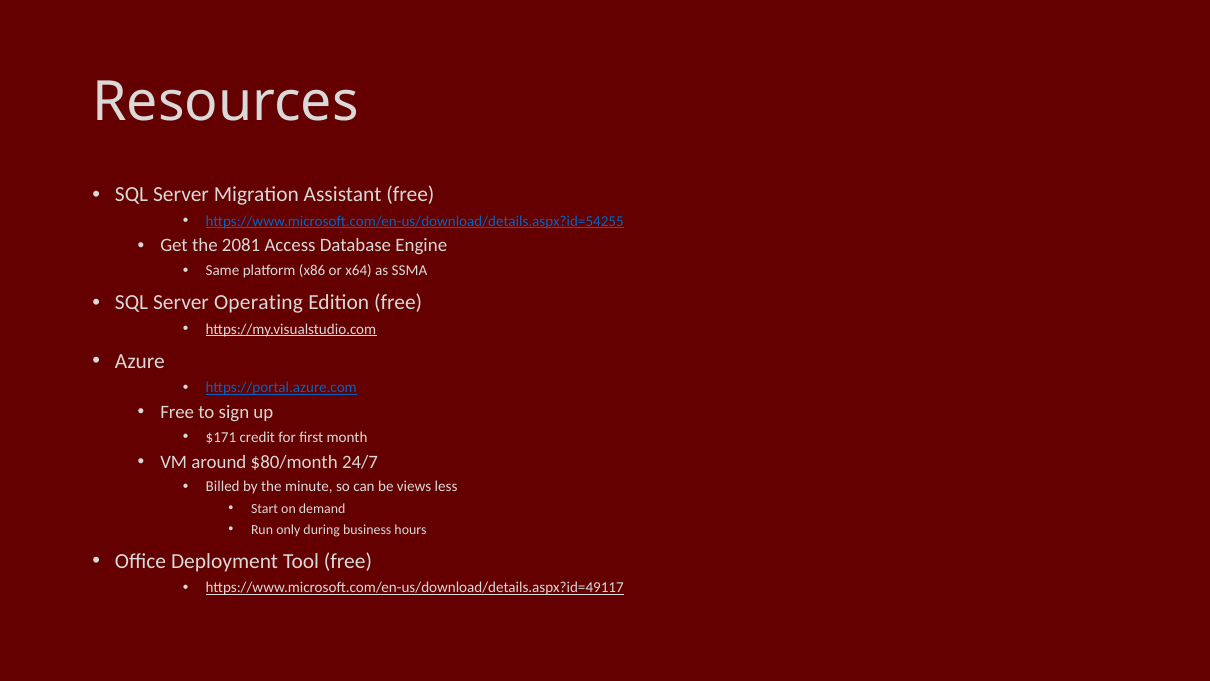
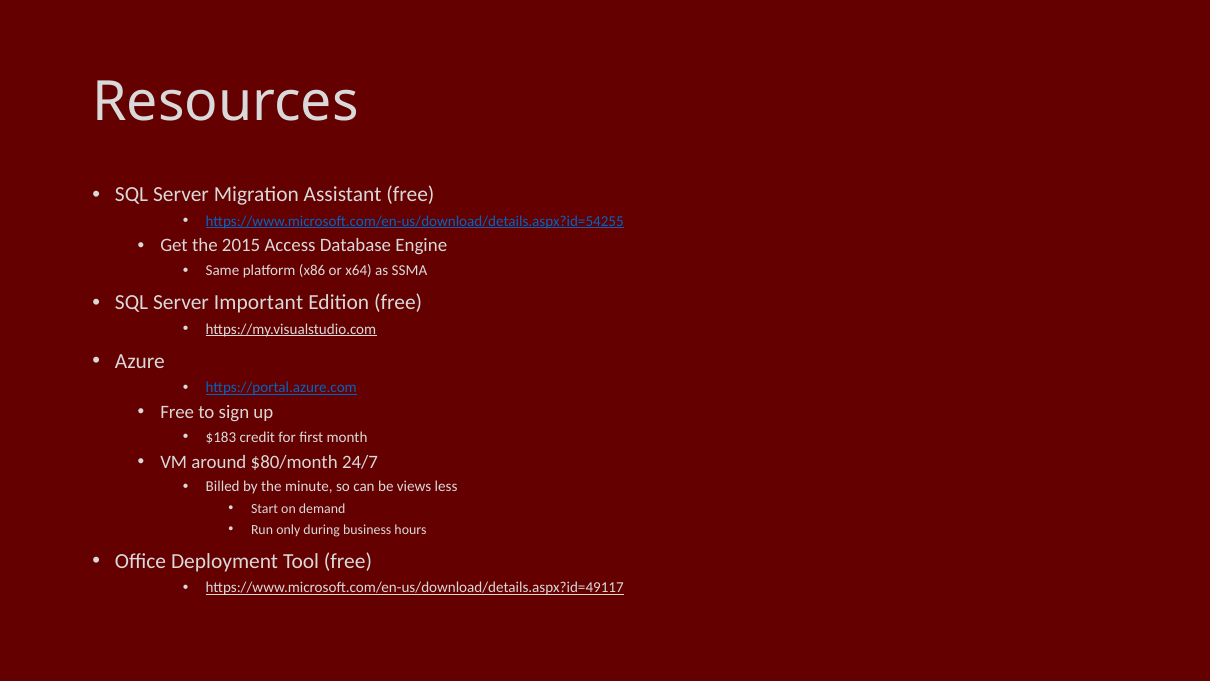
2081: 2081 -> 2015
Operating: Operating -> Important
$171: $171 -> $183
